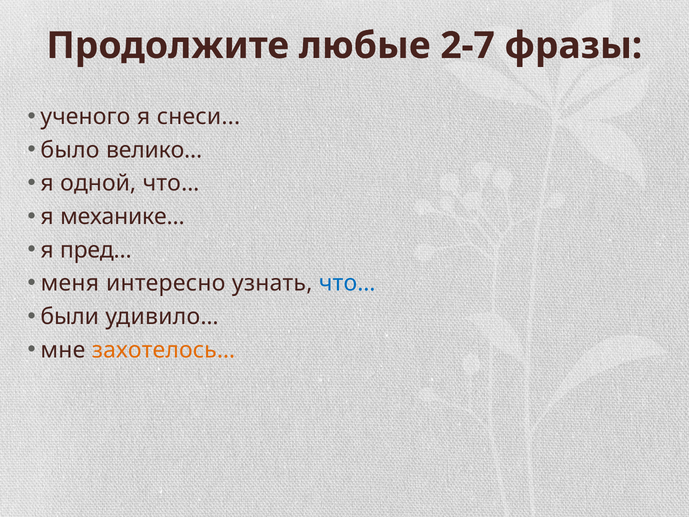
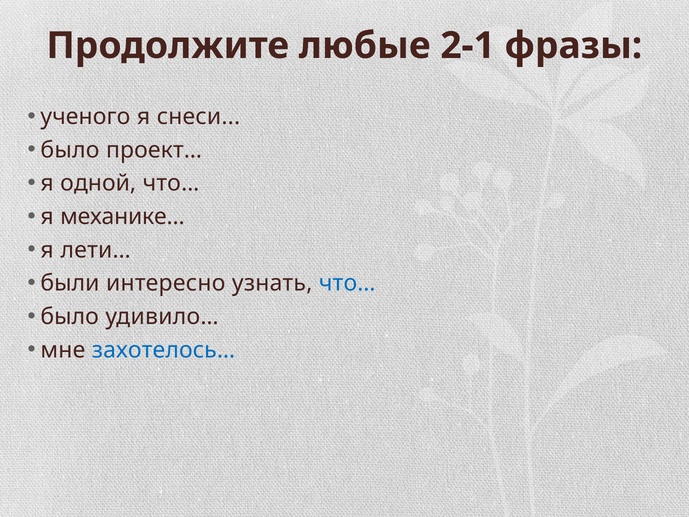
2-7: 2-7 -> 2-1
велико…: велико… -> проект…
пред…: пред… -> лети…
меня: меня -> были
были at (70, 317): были -> было
захотелось… colour: orange -> blue
